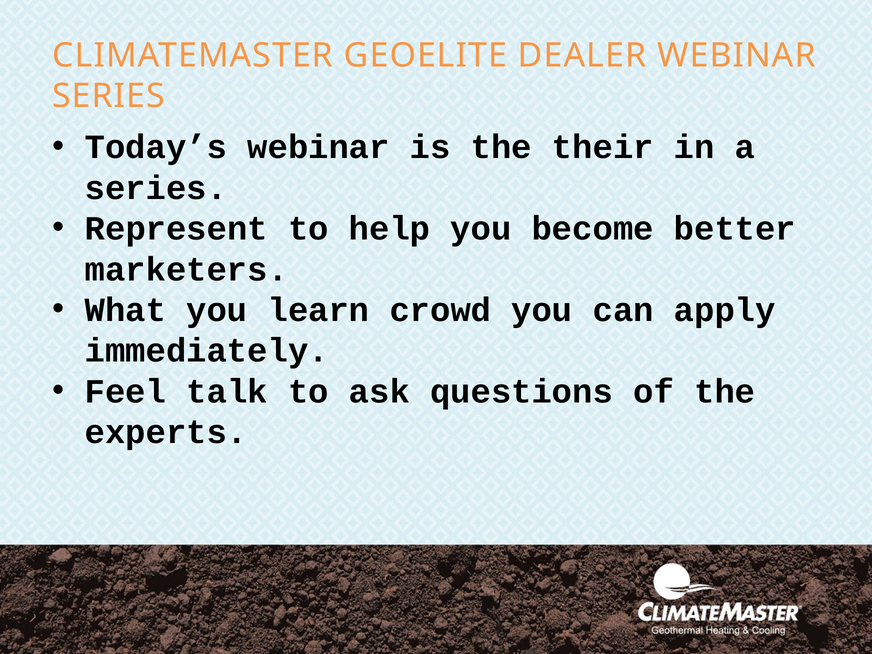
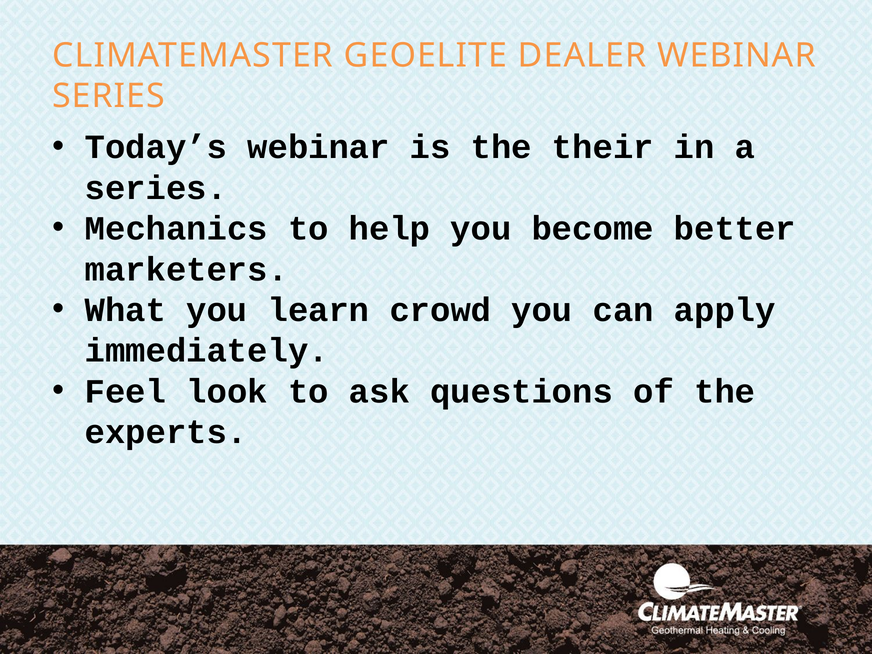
Represent: Represent -> Mechanics
talk: talk -> look
